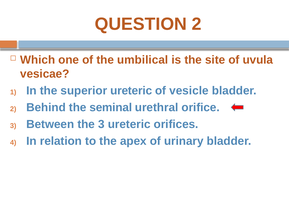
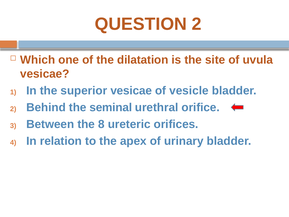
umbilical: umbilical -> dilatation
superior ureteric: ureteric -> vesicae
the 3: 3 -> 8
